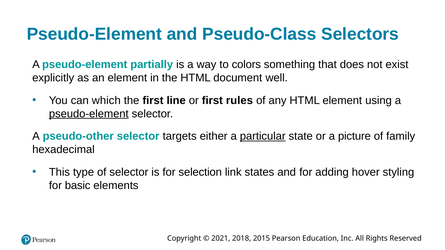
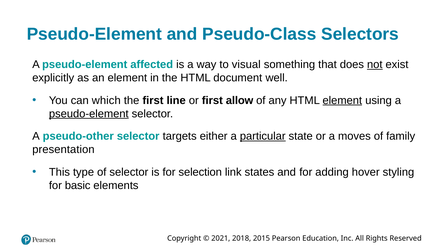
partially: partially -> affected
colors: colors -> visual
not underline: none -> present
rules: rules -> allow
element at (342, 100) underline: none -> present
picture: picture -> moves
hexadecimal: hexadecimal -> presentation
